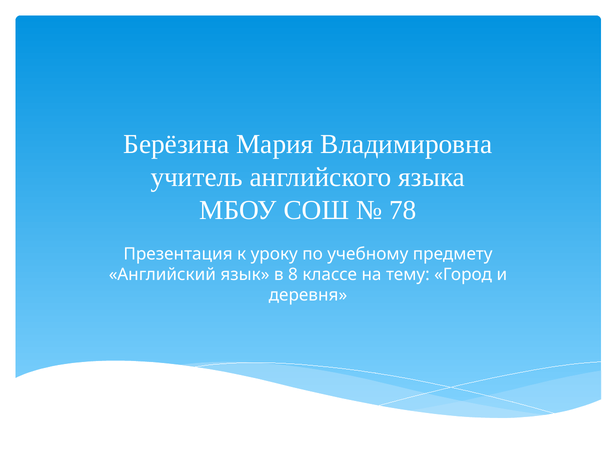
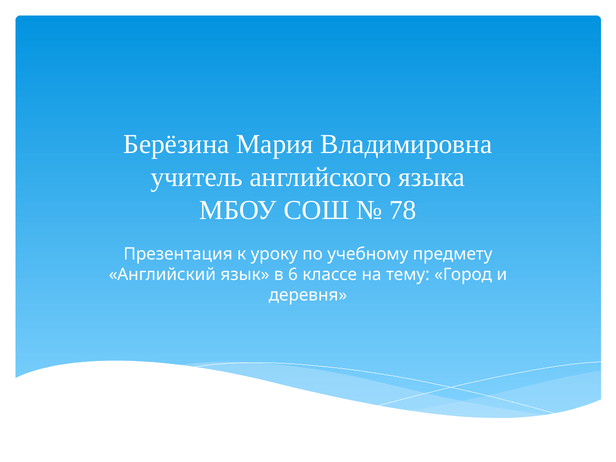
8: 8 -> 6
